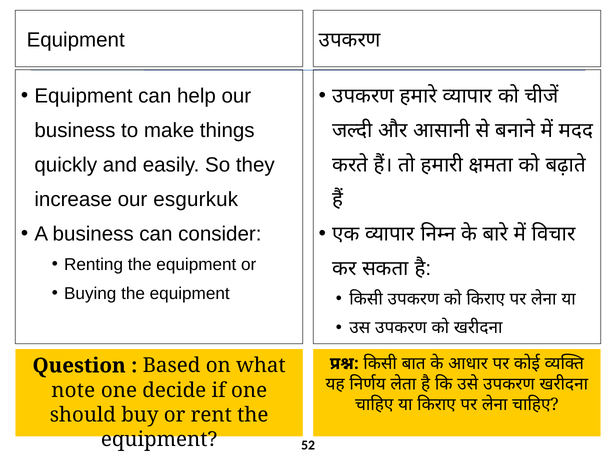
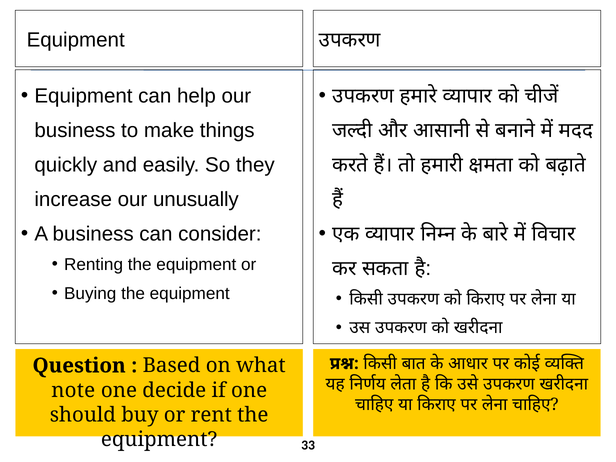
esgurkuk: esgurkuk -> unusually
52: 52 -> 33
